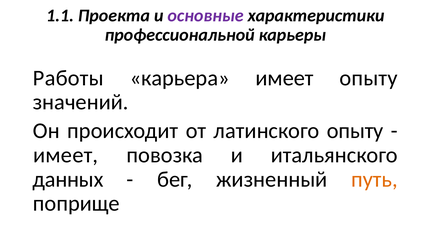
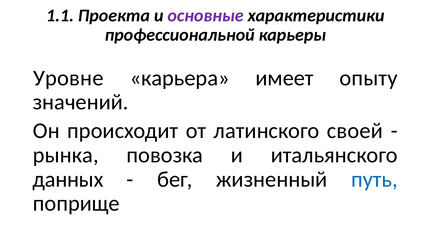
Работы: Работы -> Уровне
латинского опыту: опыту -> своей
имеет at (66, 155): имеет -> рынка
путь colour: orange -> blue
